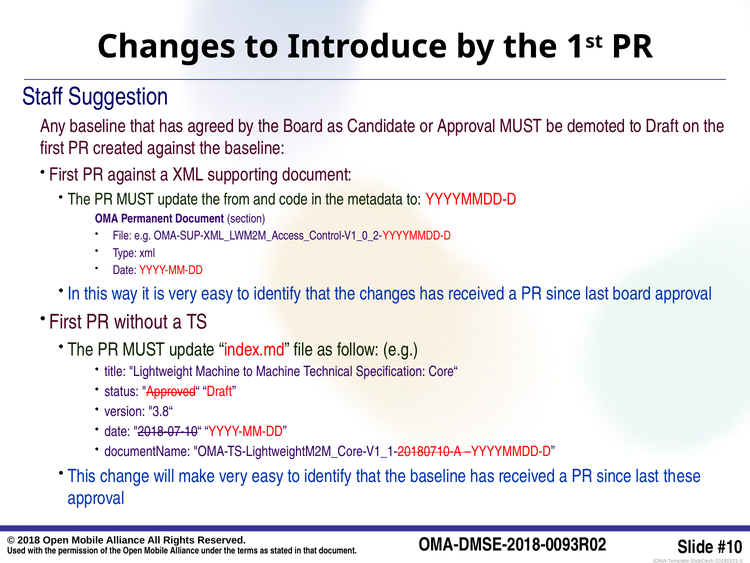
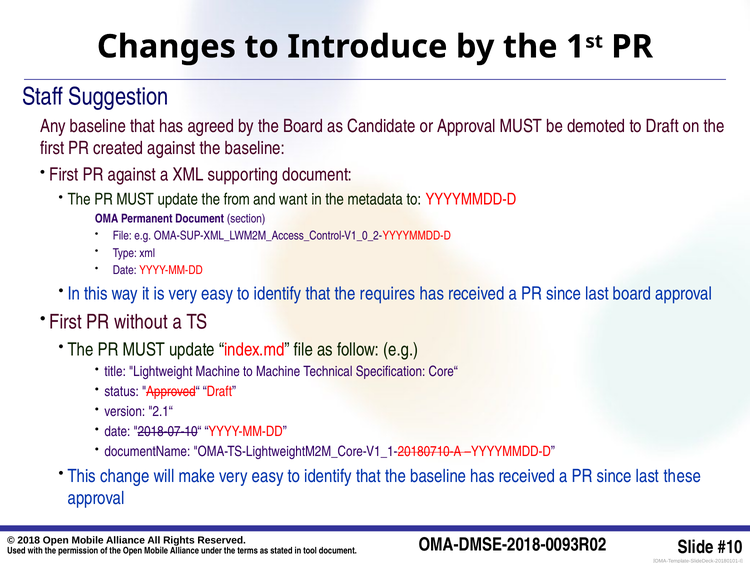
code: code -> want
the changes: changes -> requires
3.8“: 3.8“ -> 2.1“
in that: that -> tool
